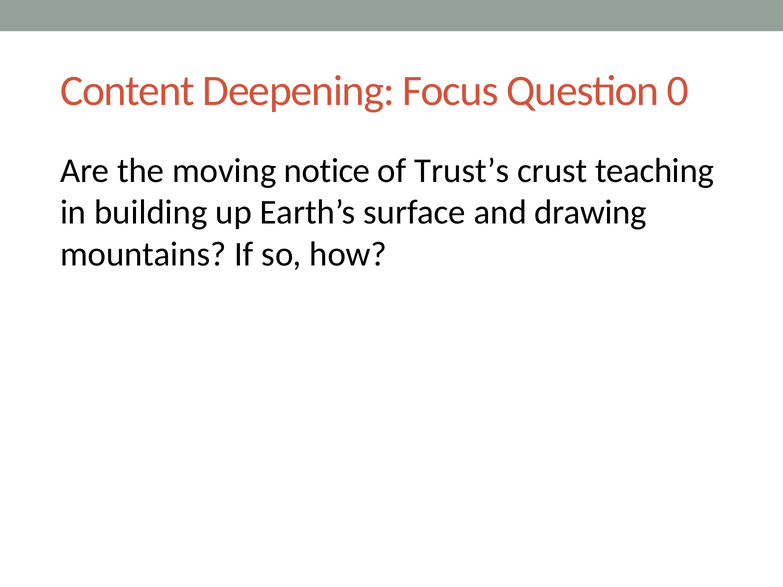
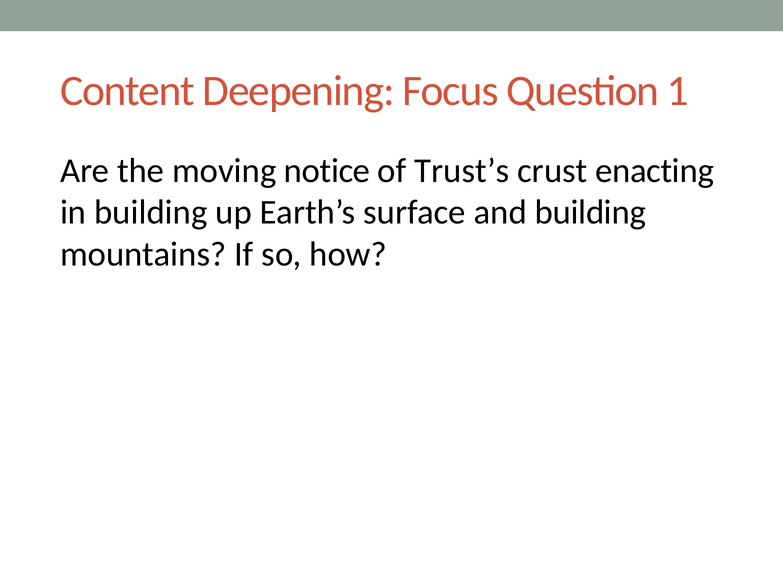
0: 0 -> 1
teaching: teaching -> enacting
and drawing: drawing -> building
